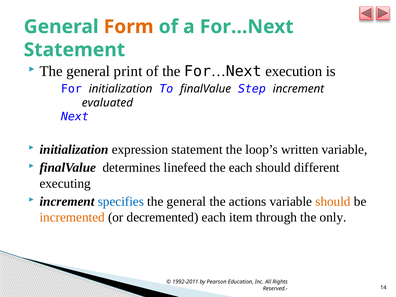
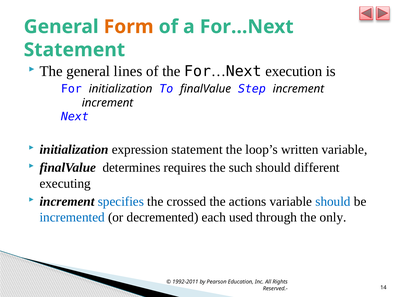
print: print -> lines
evaluated at (107, 103): evaluated -> increment
linefeed: linefeed -> requires
the each: each -> such
general at (186, 201): general -> crossed
should at (333, 201) colour: orange -> blue
incremented colour: orange -> blue
item: item -> used
